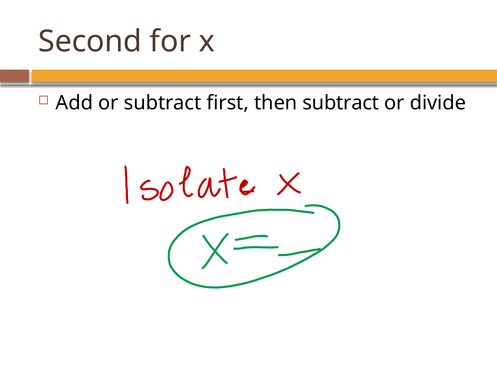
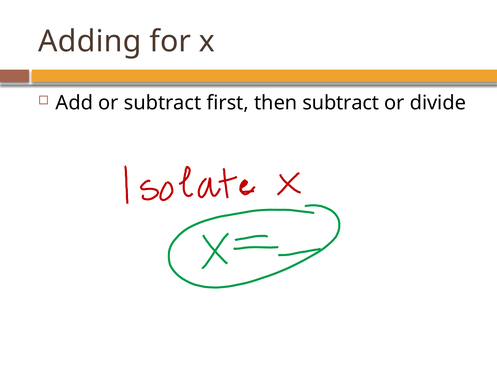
Second: Second -> Adding
